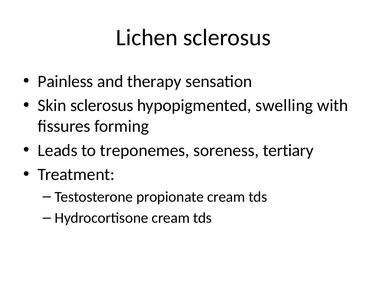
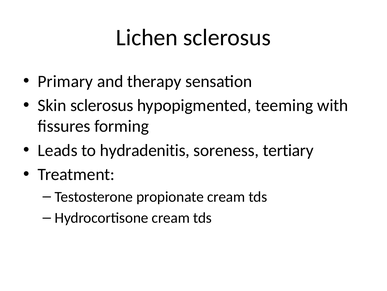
Painless: Painless -> Primary
swelling: swelling -> teeming
treponemes: treponemes -> hydradenitis
